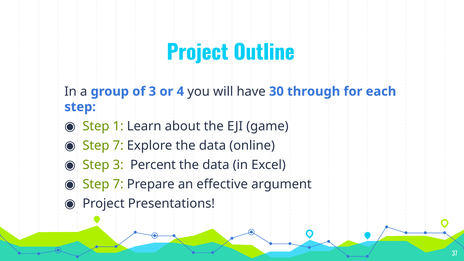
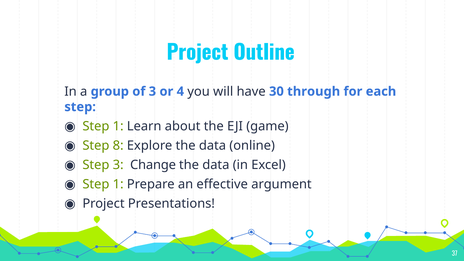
7 at (118, 146): 7 -> 8
Percent: Percent -> Change
7 at (118, 184): 7 -> 1
